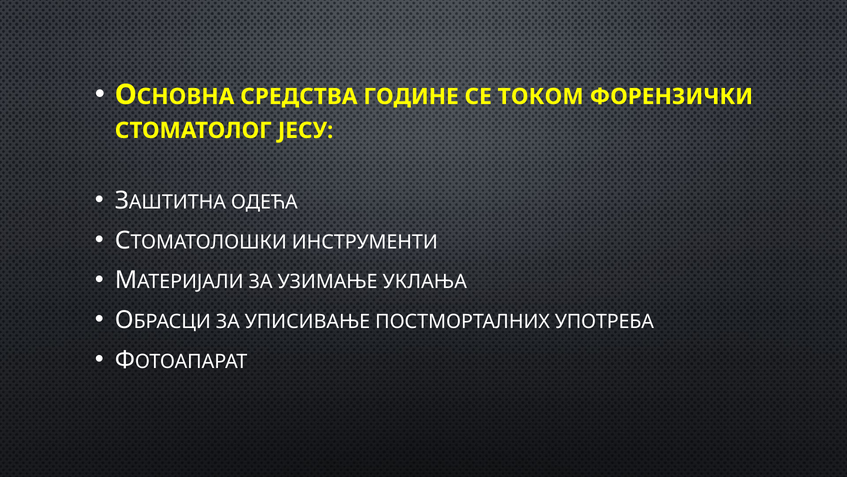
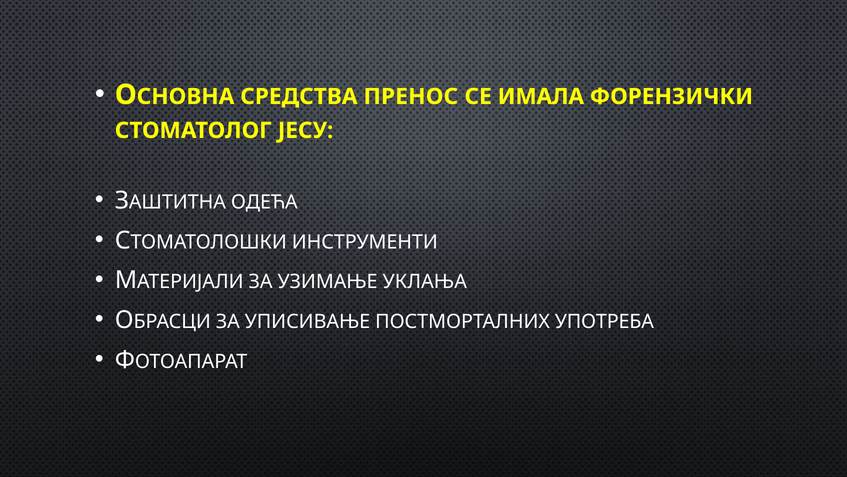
ГОДИНЕ: ГОДИНЕ -> ПРЕНОС
ТОКОМ: ТОКОМ -> ИМАЛА
